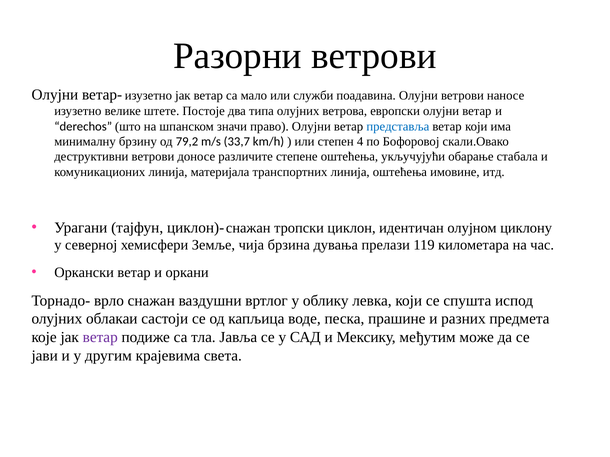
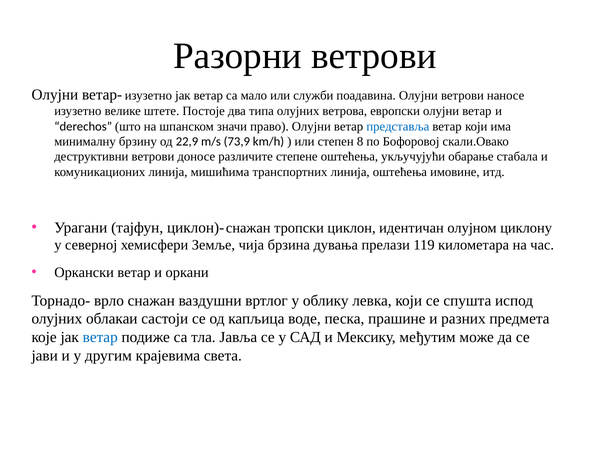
79,2: 79,2 -> 22,9
33,7: 33,7 -> 73,9
4: 4 -> 8
материјала: материјала -> мишићима
ветар at (100, 338) colour: purple -> blue
